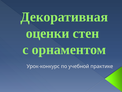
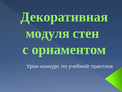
оценки: оценки -> модуля
